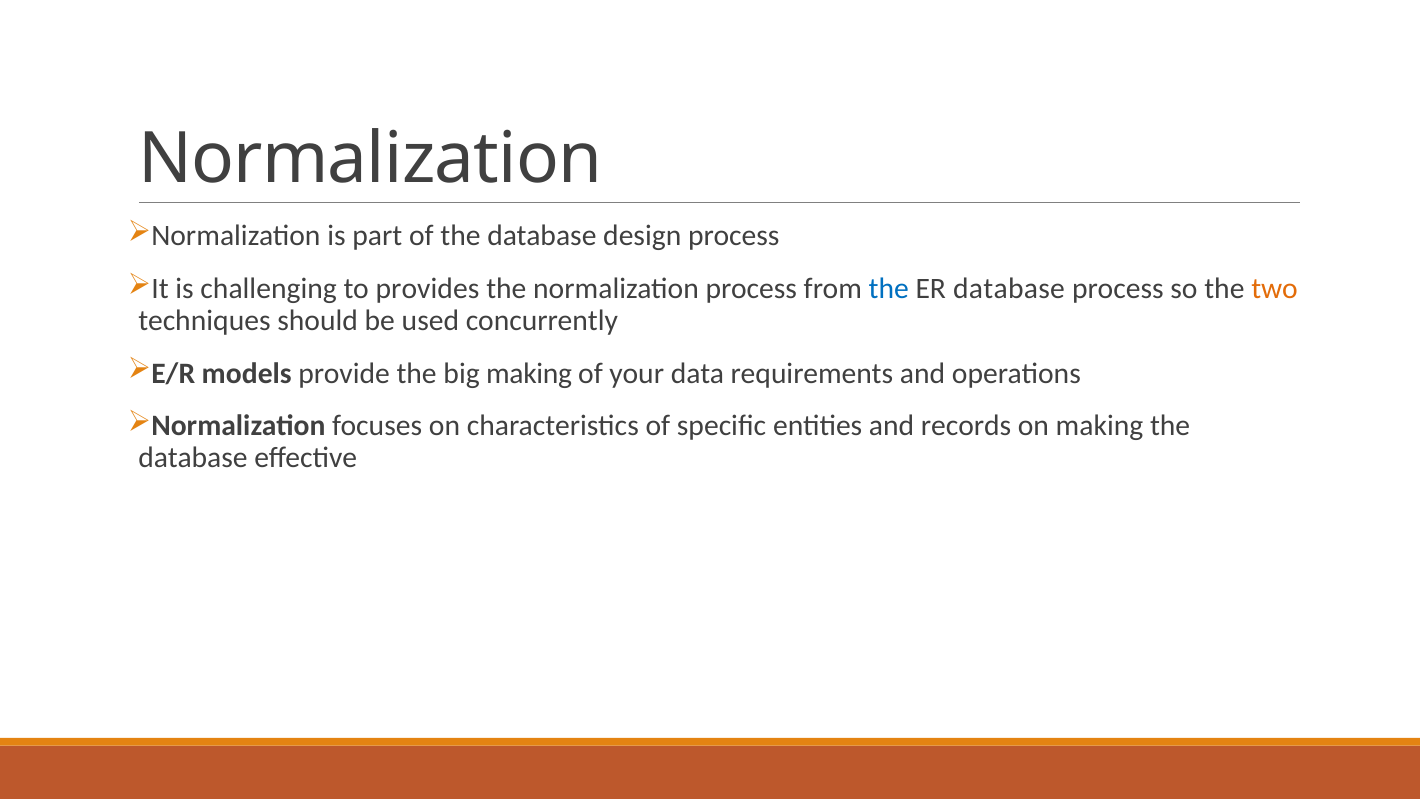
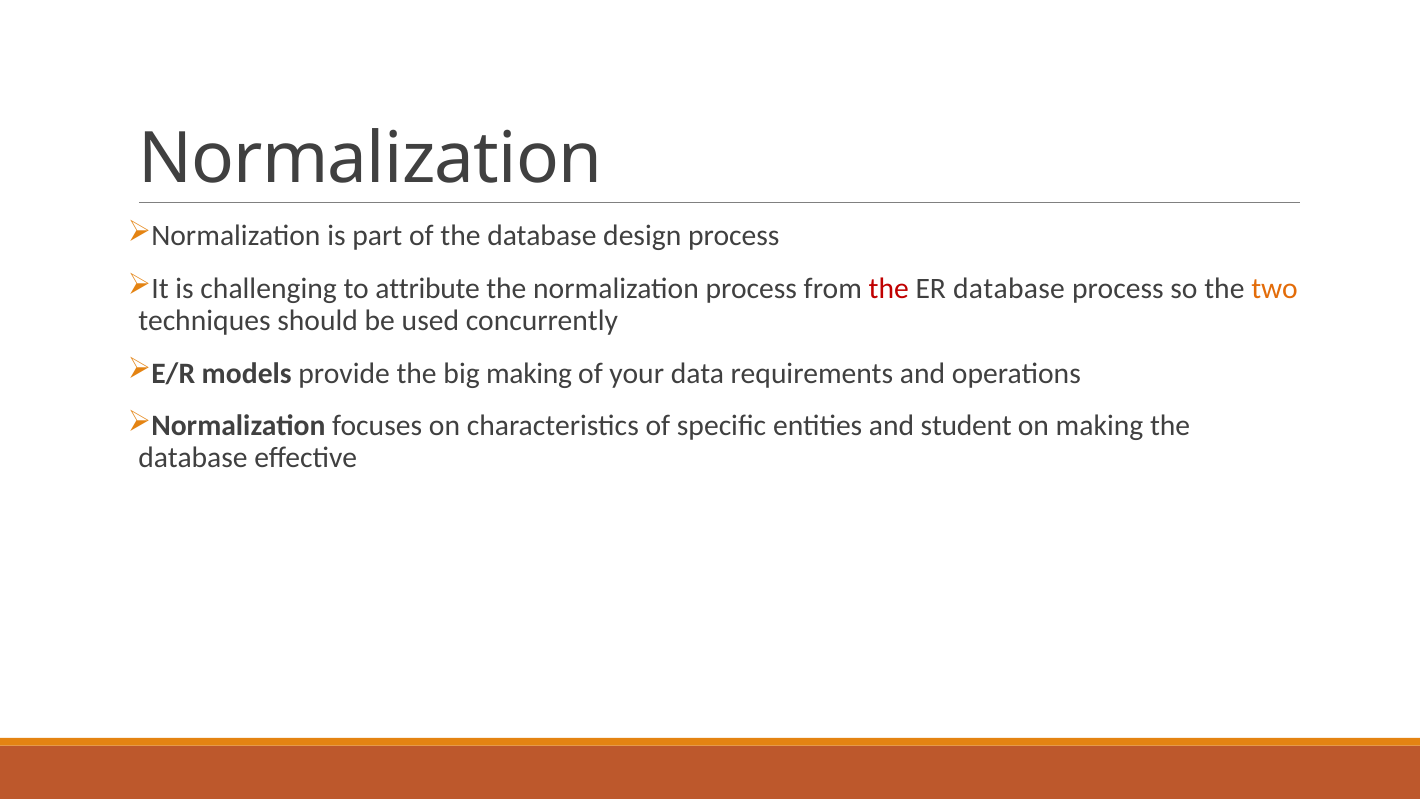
provides: provides -> attribute
the at (889, 289) colour: blue -> red
records: records -> student
